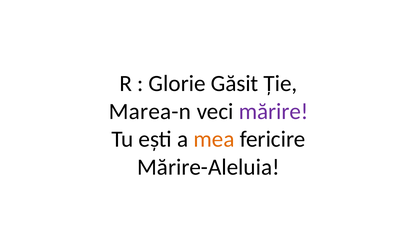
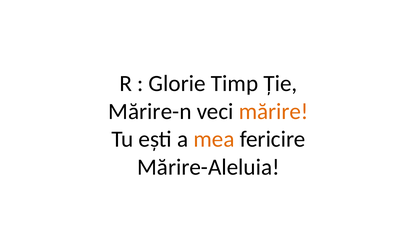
Găsit: Găsit -> Timp
Marea-n: Marea-n -> Mărire-n
mărire colour: purple -> orange
